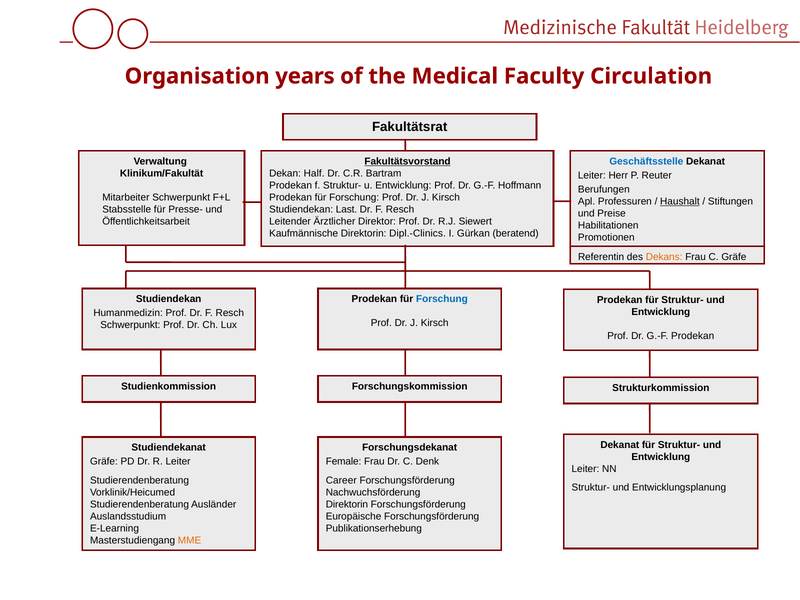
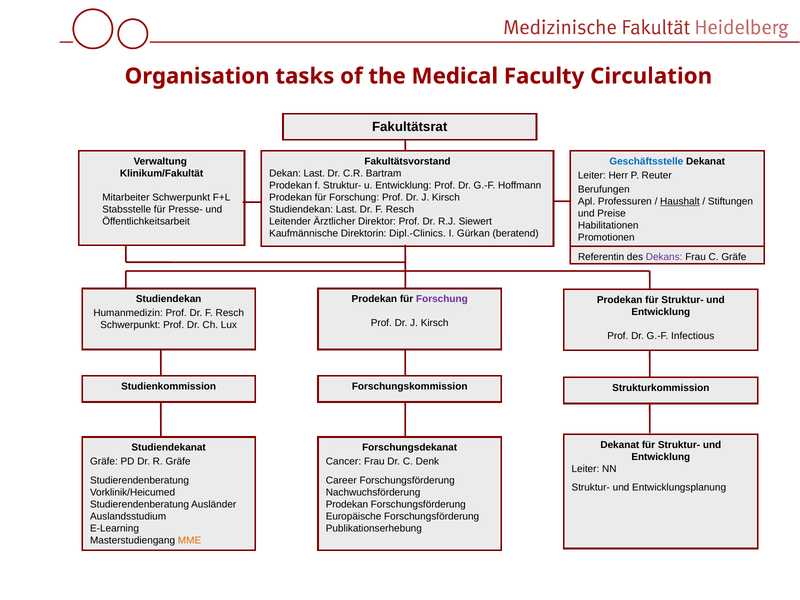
years: years -> tasks
Fakultätsvorstand underline: present -> none
Dekan Half: Half -> Last
Dekans colour: orange -> purple
Forschung at (442, 299) colour: blue -> purple
G.-F Prodekan: Prodekan -> Infectious
R Leiter: Leiter -> Gräfe
Female: Female -> Cancer
Direktorin at (347, 504): Direktorin -> Prodekan
